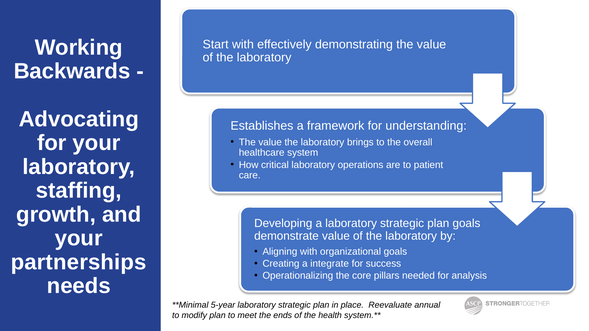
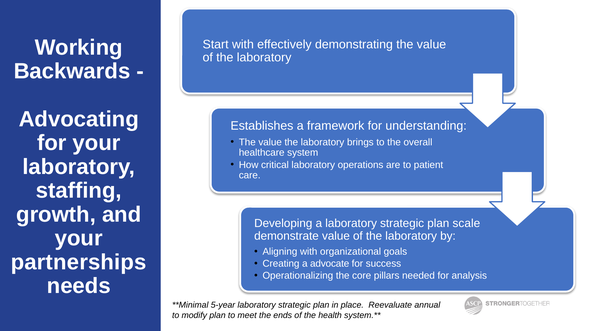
plan goals: goals -> scale
integrate: integrate -> advocate
